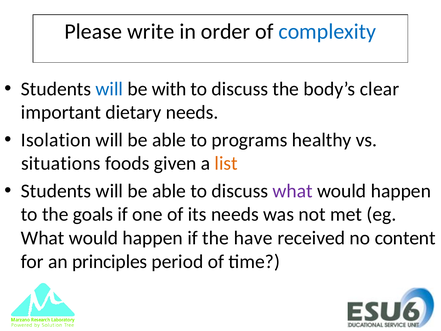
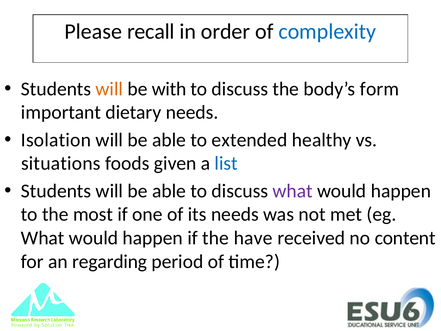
write: write -> recall
will at (109, 89) colour: blue -> orange
clear: clear -> form
programs: programs -> extended
list colour: orange -> blue
goals: goals -> most
principles: principles -> regarding
